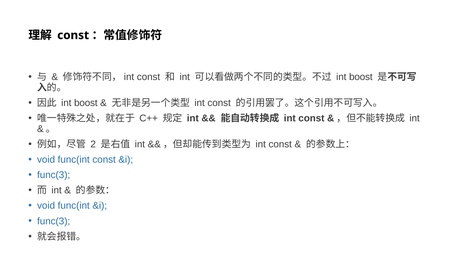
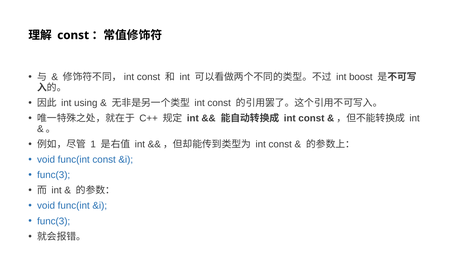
boost at (86, 103): boost -> using
2: 2 -> 1
